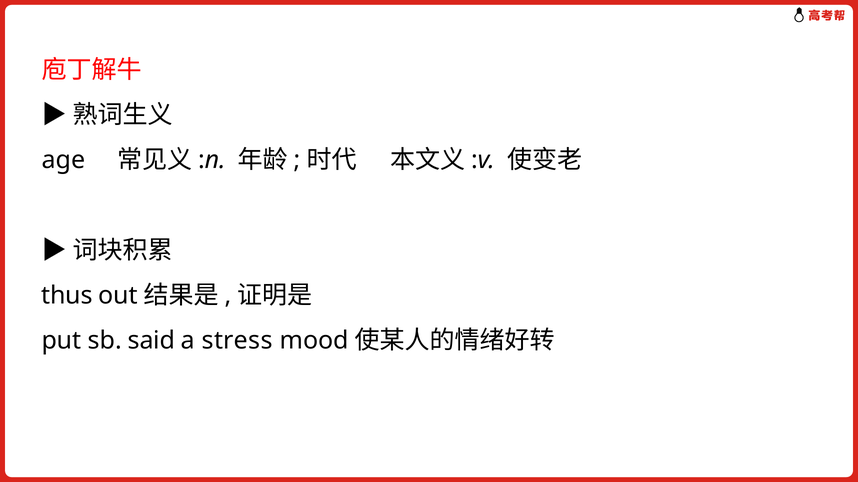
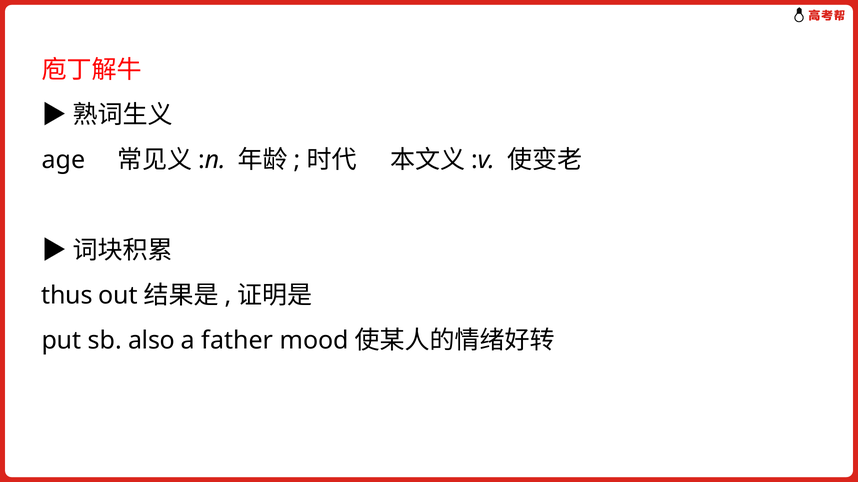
said: said -> also
stress: stress -> father
